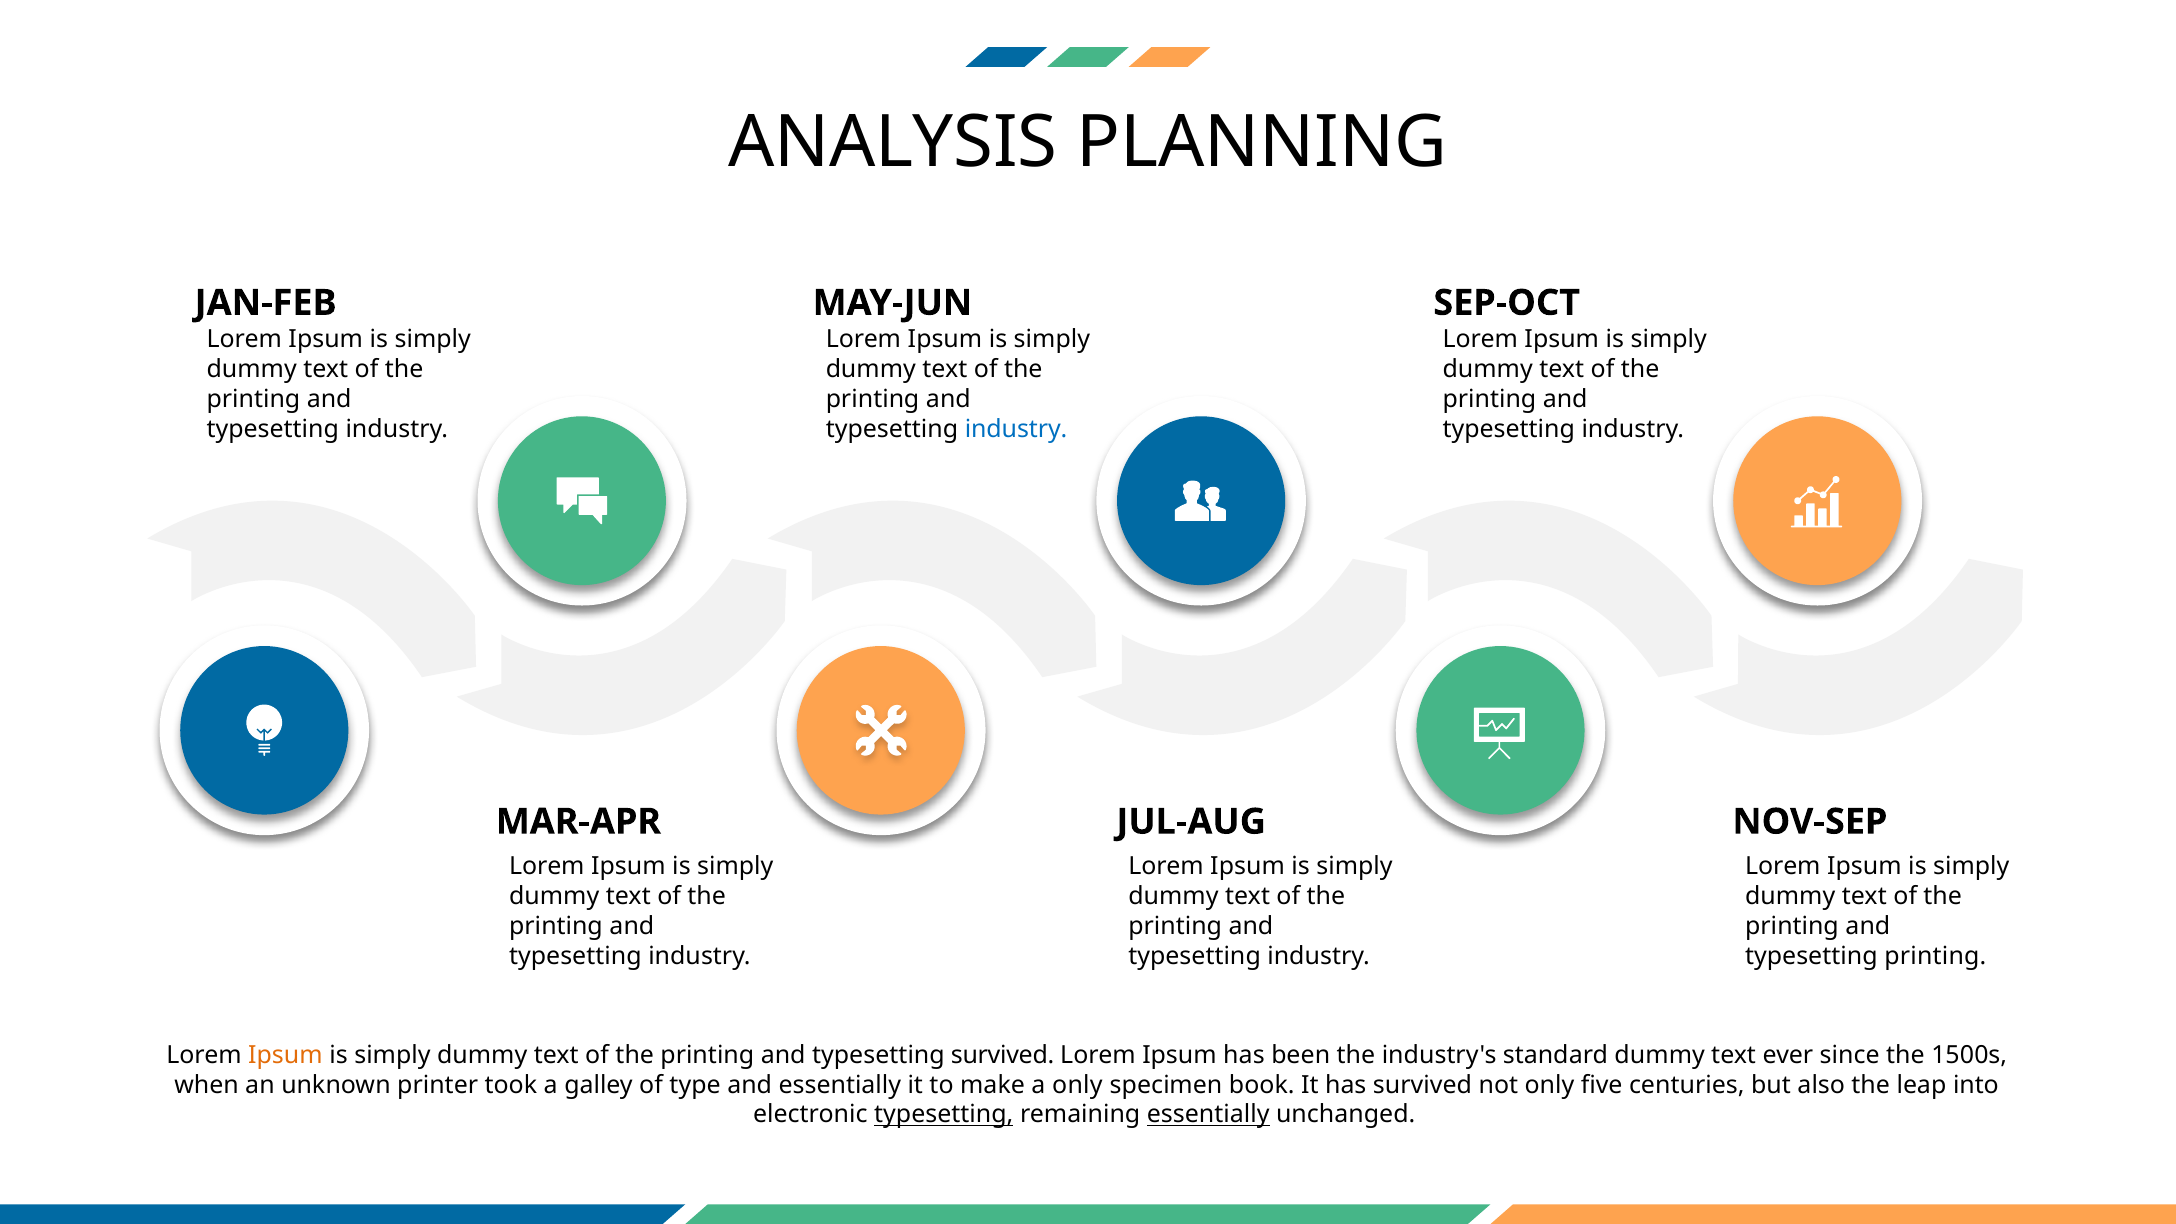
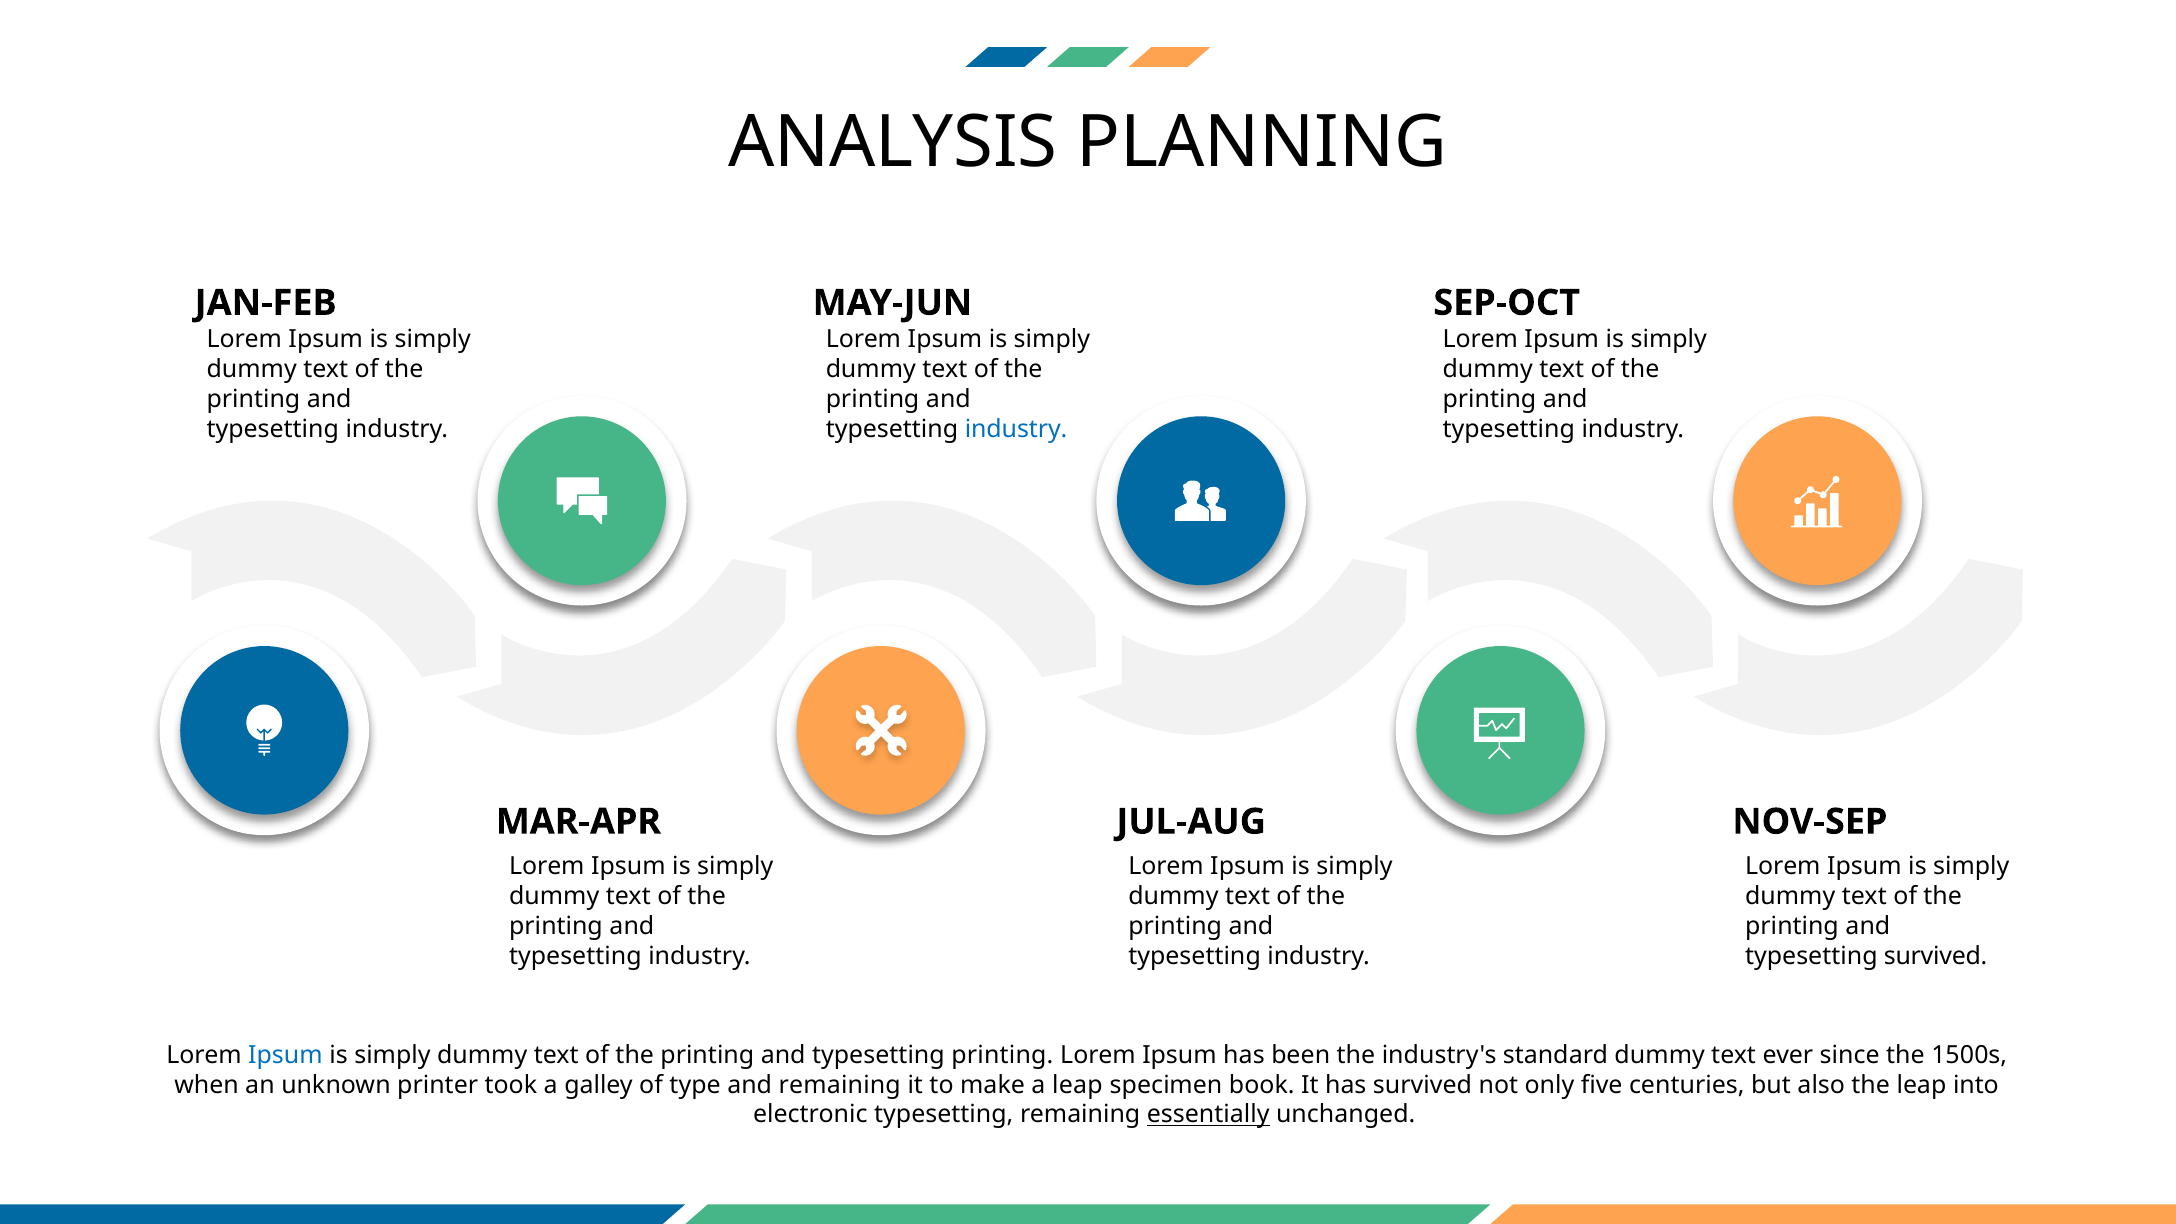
typesetting printing: printing -> survived
Ipsum at (285, 1055) colour: orange -> blue
typesetting survived: survived -> printing
and essentially: essentially -> remaining
a only: only -> leap
typesetting at (944, 1115) underline: present -> none
